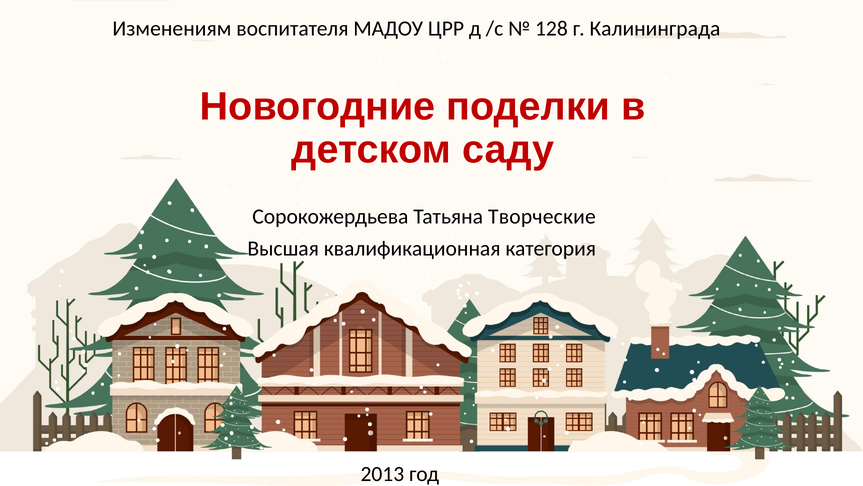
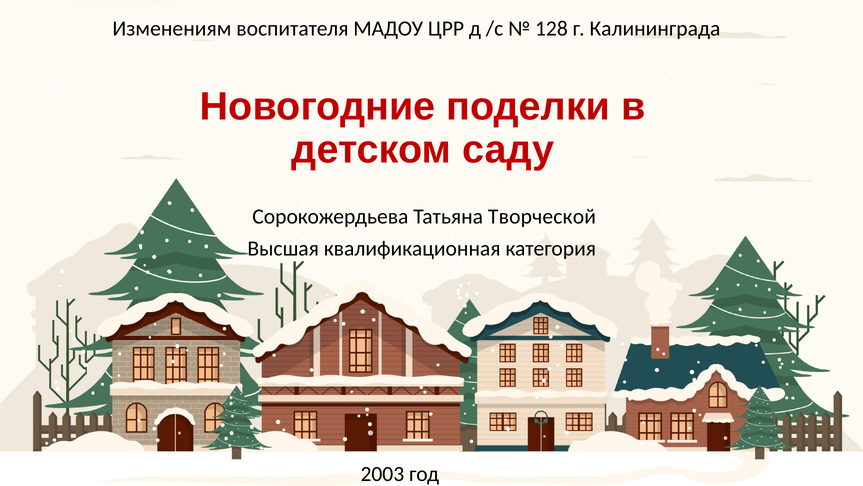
Творческие: Творческие -> Творческой
2013: 2013 -> 2003
